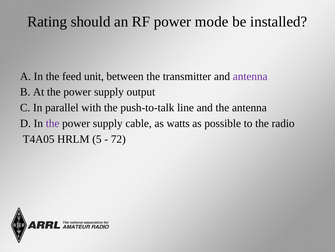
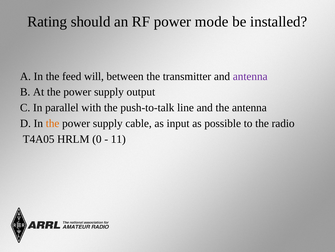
unit: unit -> will
the at (53, 123) colour: purple -> orange
watts: watts -> input
5: 5 -> 0
72: 72 -> 11
